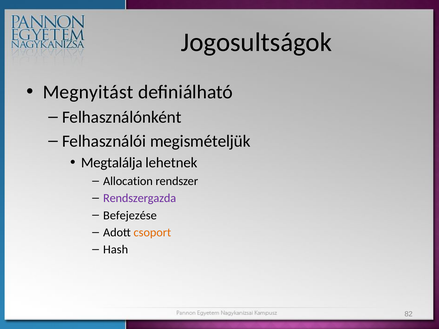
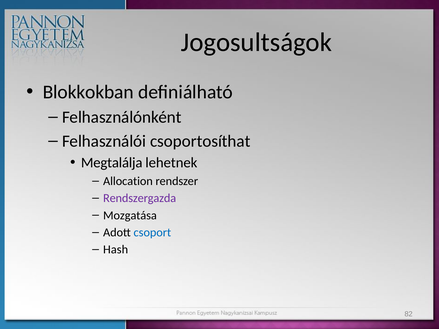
Megnyitást: Megnyitást -> Blokkokban
megismételjük: megismételjük -> csoportosíthat
Befejezése: Befejezése -> Mozgatása
csoport colour: orange -> blue
